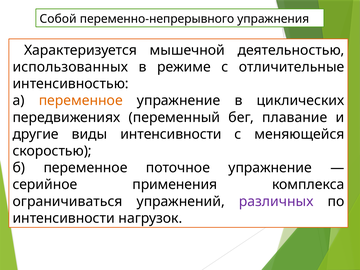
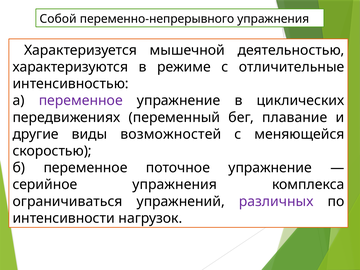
использованных: использованных -> характеризуются
переменное at (81, 101) colour: orange -> purple
виды интенсивности: интенсивности -> возможностей
серийное применения: применения -> упражнения
